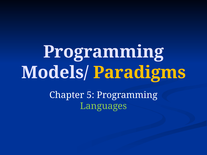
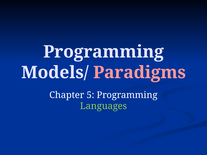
Paradigms colour: yellow -> pink
